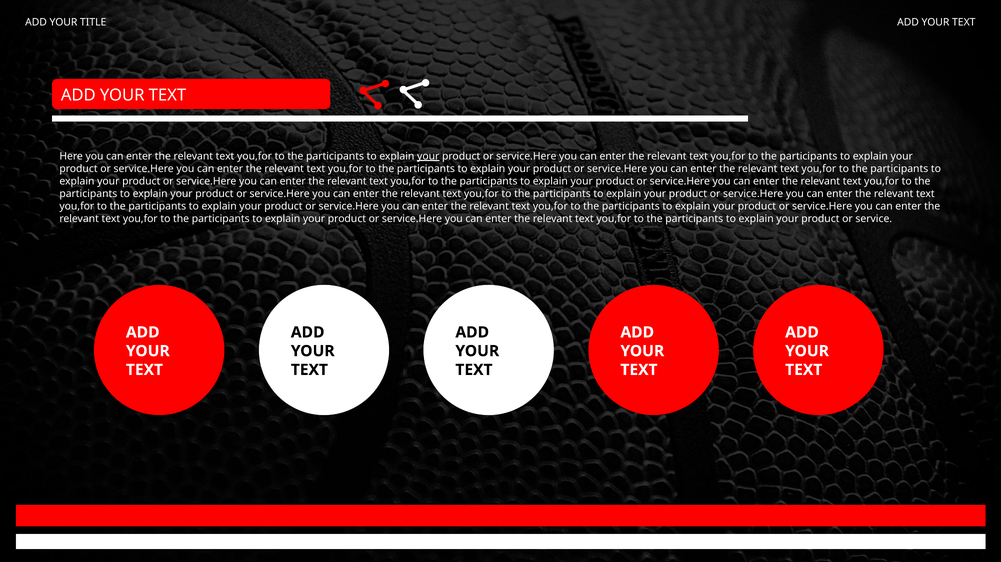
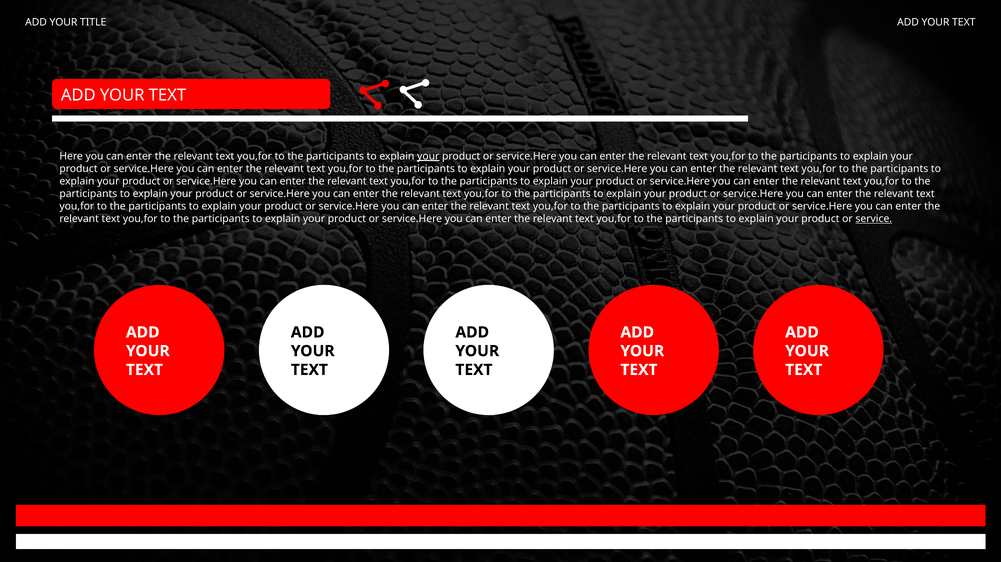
service underline: none -> present
